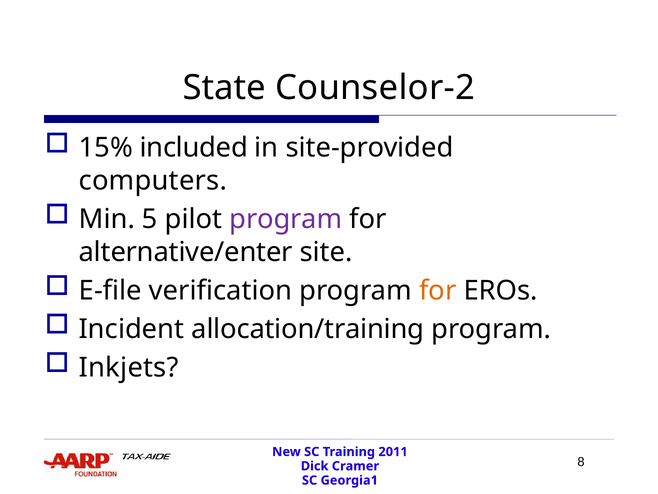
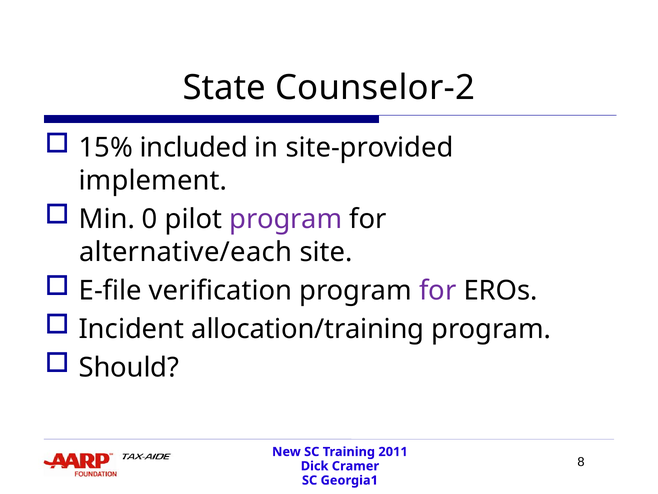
computers: computers -> implement
5: 5 -> 0
alternative/enter: alternative/enter -> alternative/each
for at (438, 290) colour: orange -> purple
Inkjets: Inkjets -> Should
